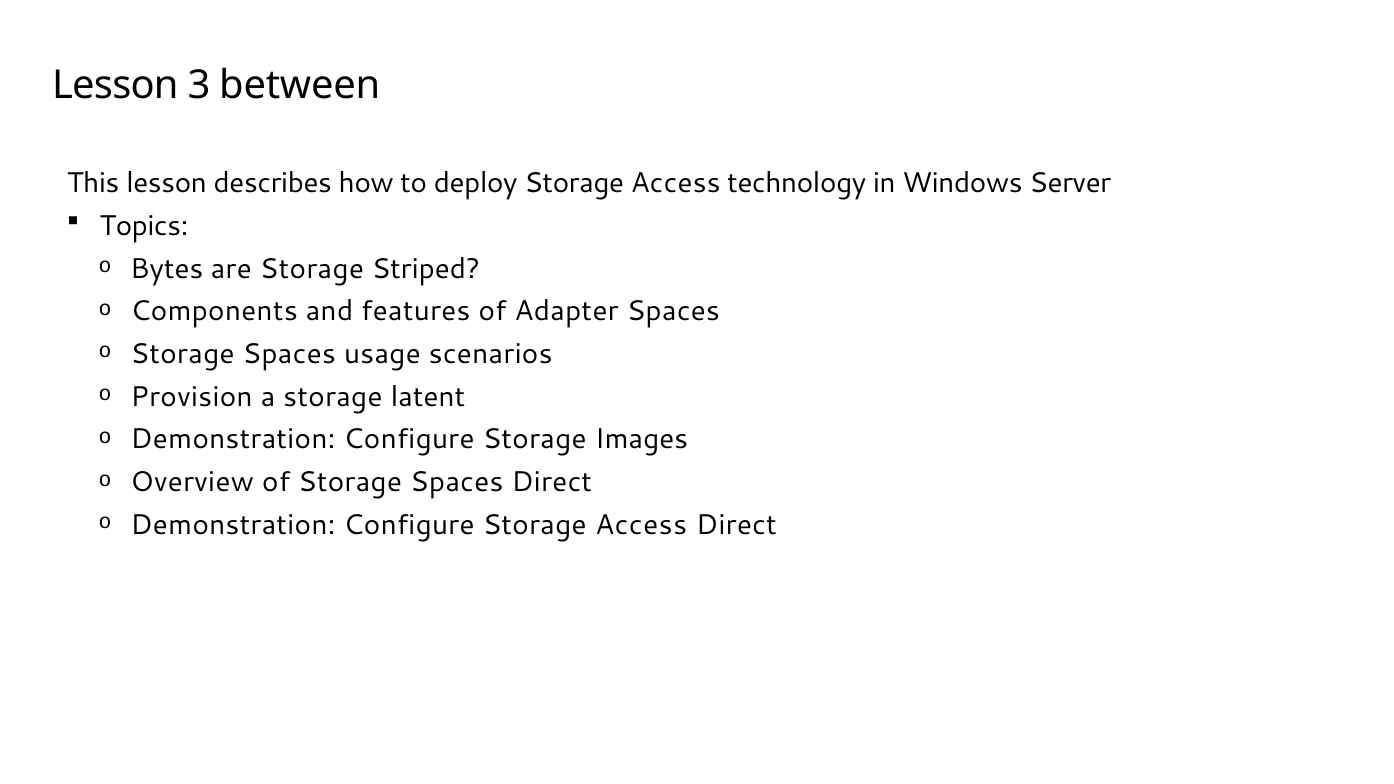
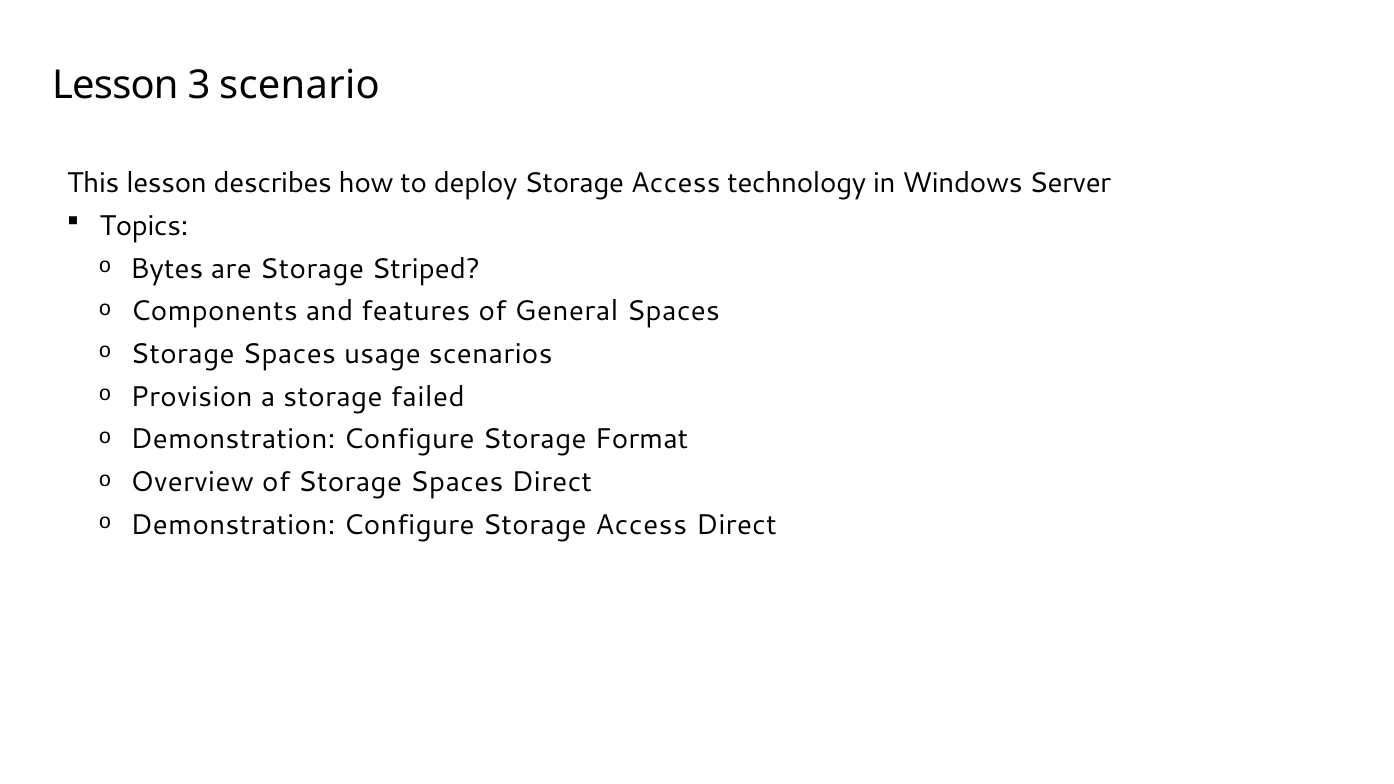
between: between -> scenario
Adapter: Adapter -> General
latent: latent -> failed
Images: Images -> Format
